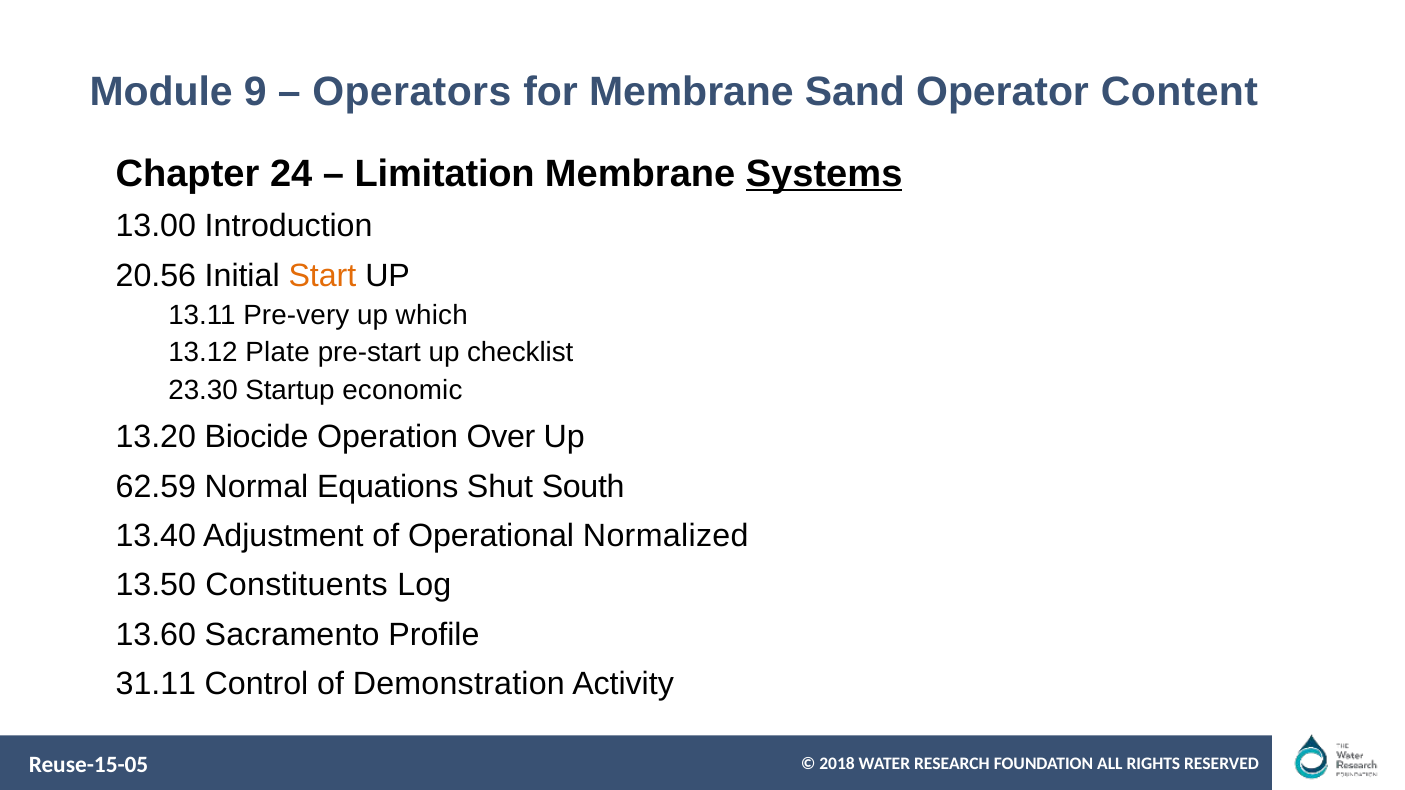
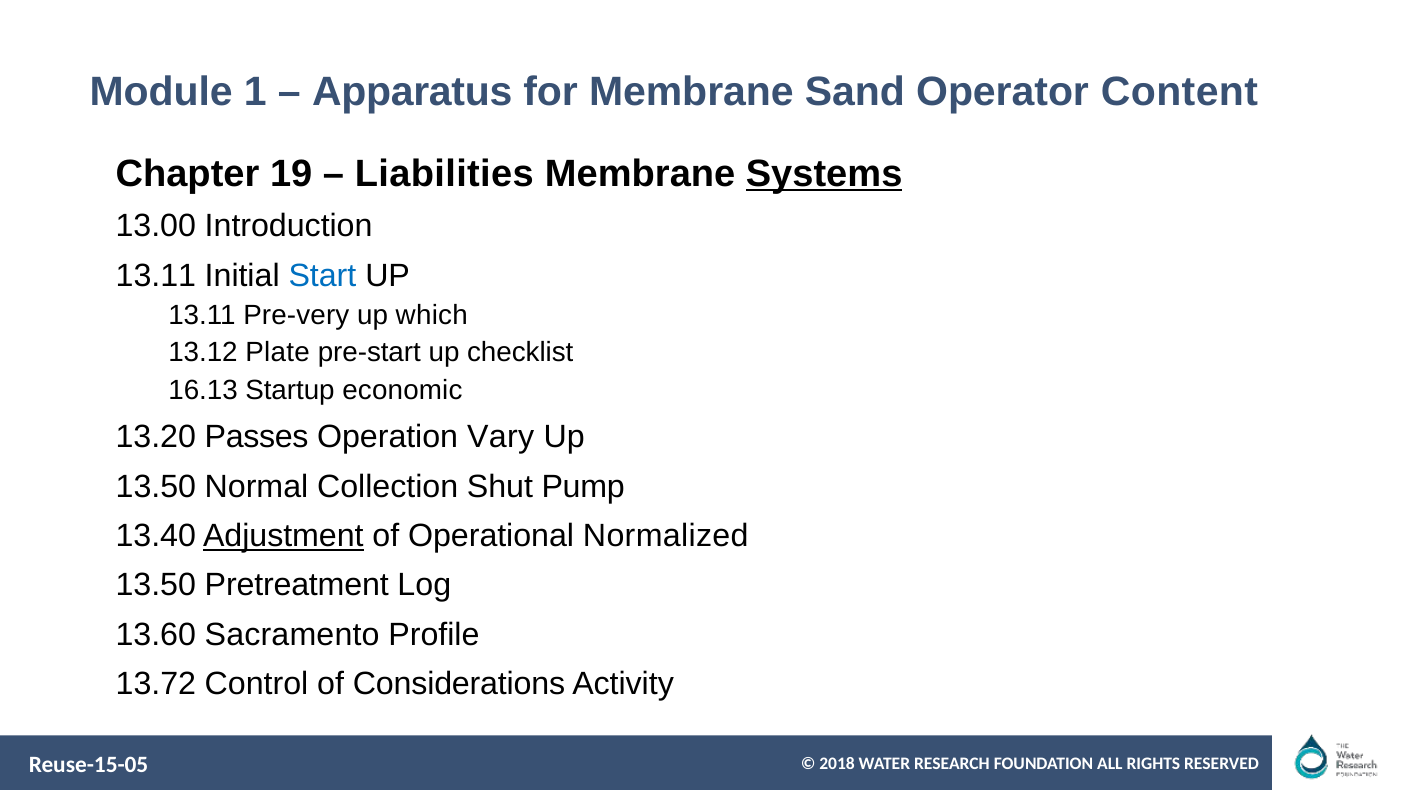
9: 9 -> 1
Operators: Operators -> Apparatus
24: 24 -> 19
Limitation: Limitation -> Liabilities
20.56 at (156, 276): 20.56 -> 13.11
Start colour: orange -> blue
23.30: 23.30 -> 16.13
Biocide: Biocide -> Passes
Over: Over -> Vary
62.59 at (156, 487): 62.59 -> 13.50
Equations: Equations -> Collection
South: South -> Pump
Adjustment underline: none -> present
Constituents: Constituents -> Pretreatment
31.11: 31.11 -> 13.72
Demonstration: Demonstration -> Considerations
